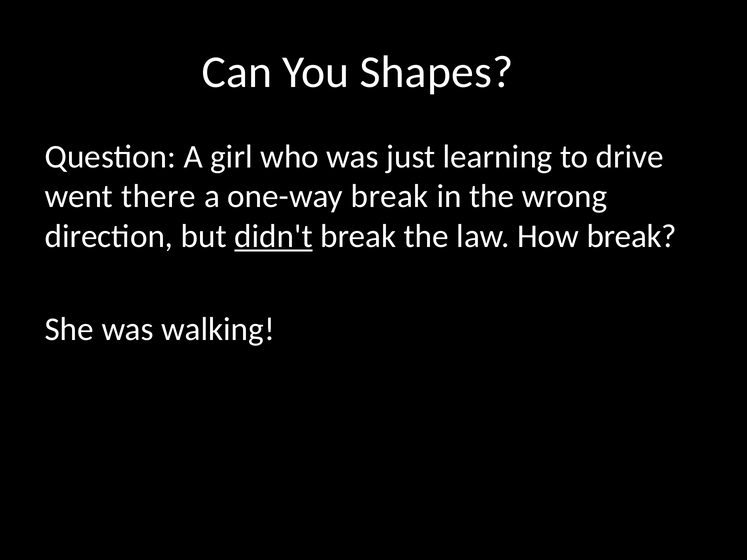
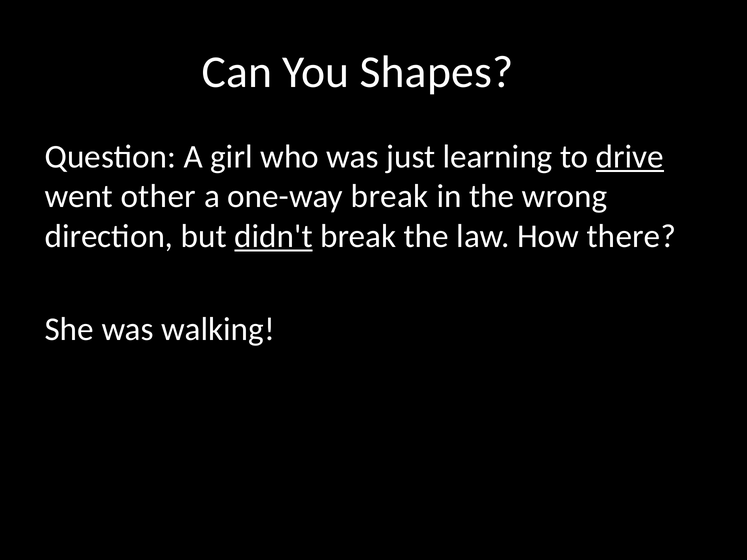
drive underline: none -> present
there: there -> other
How break: break -> there
